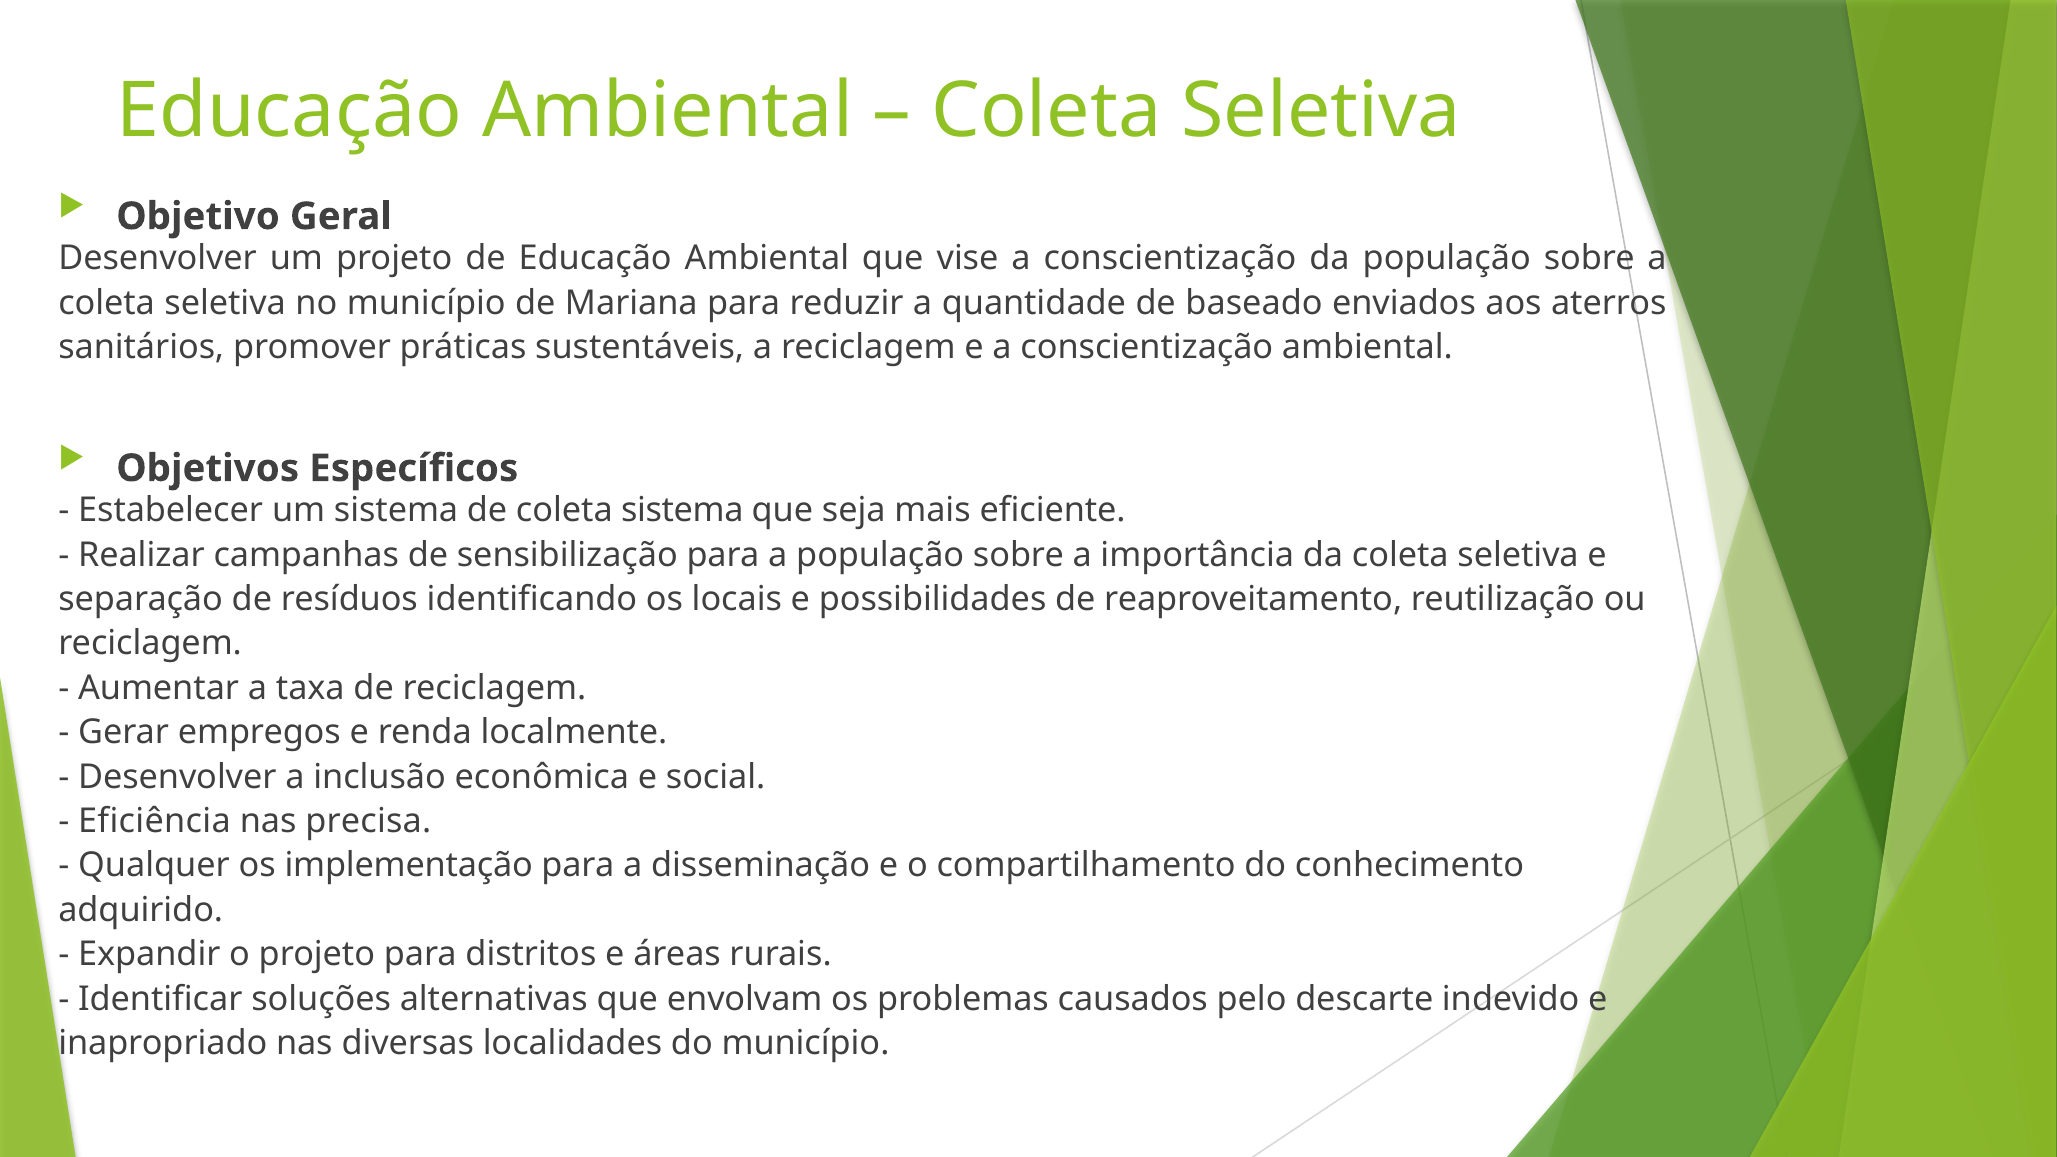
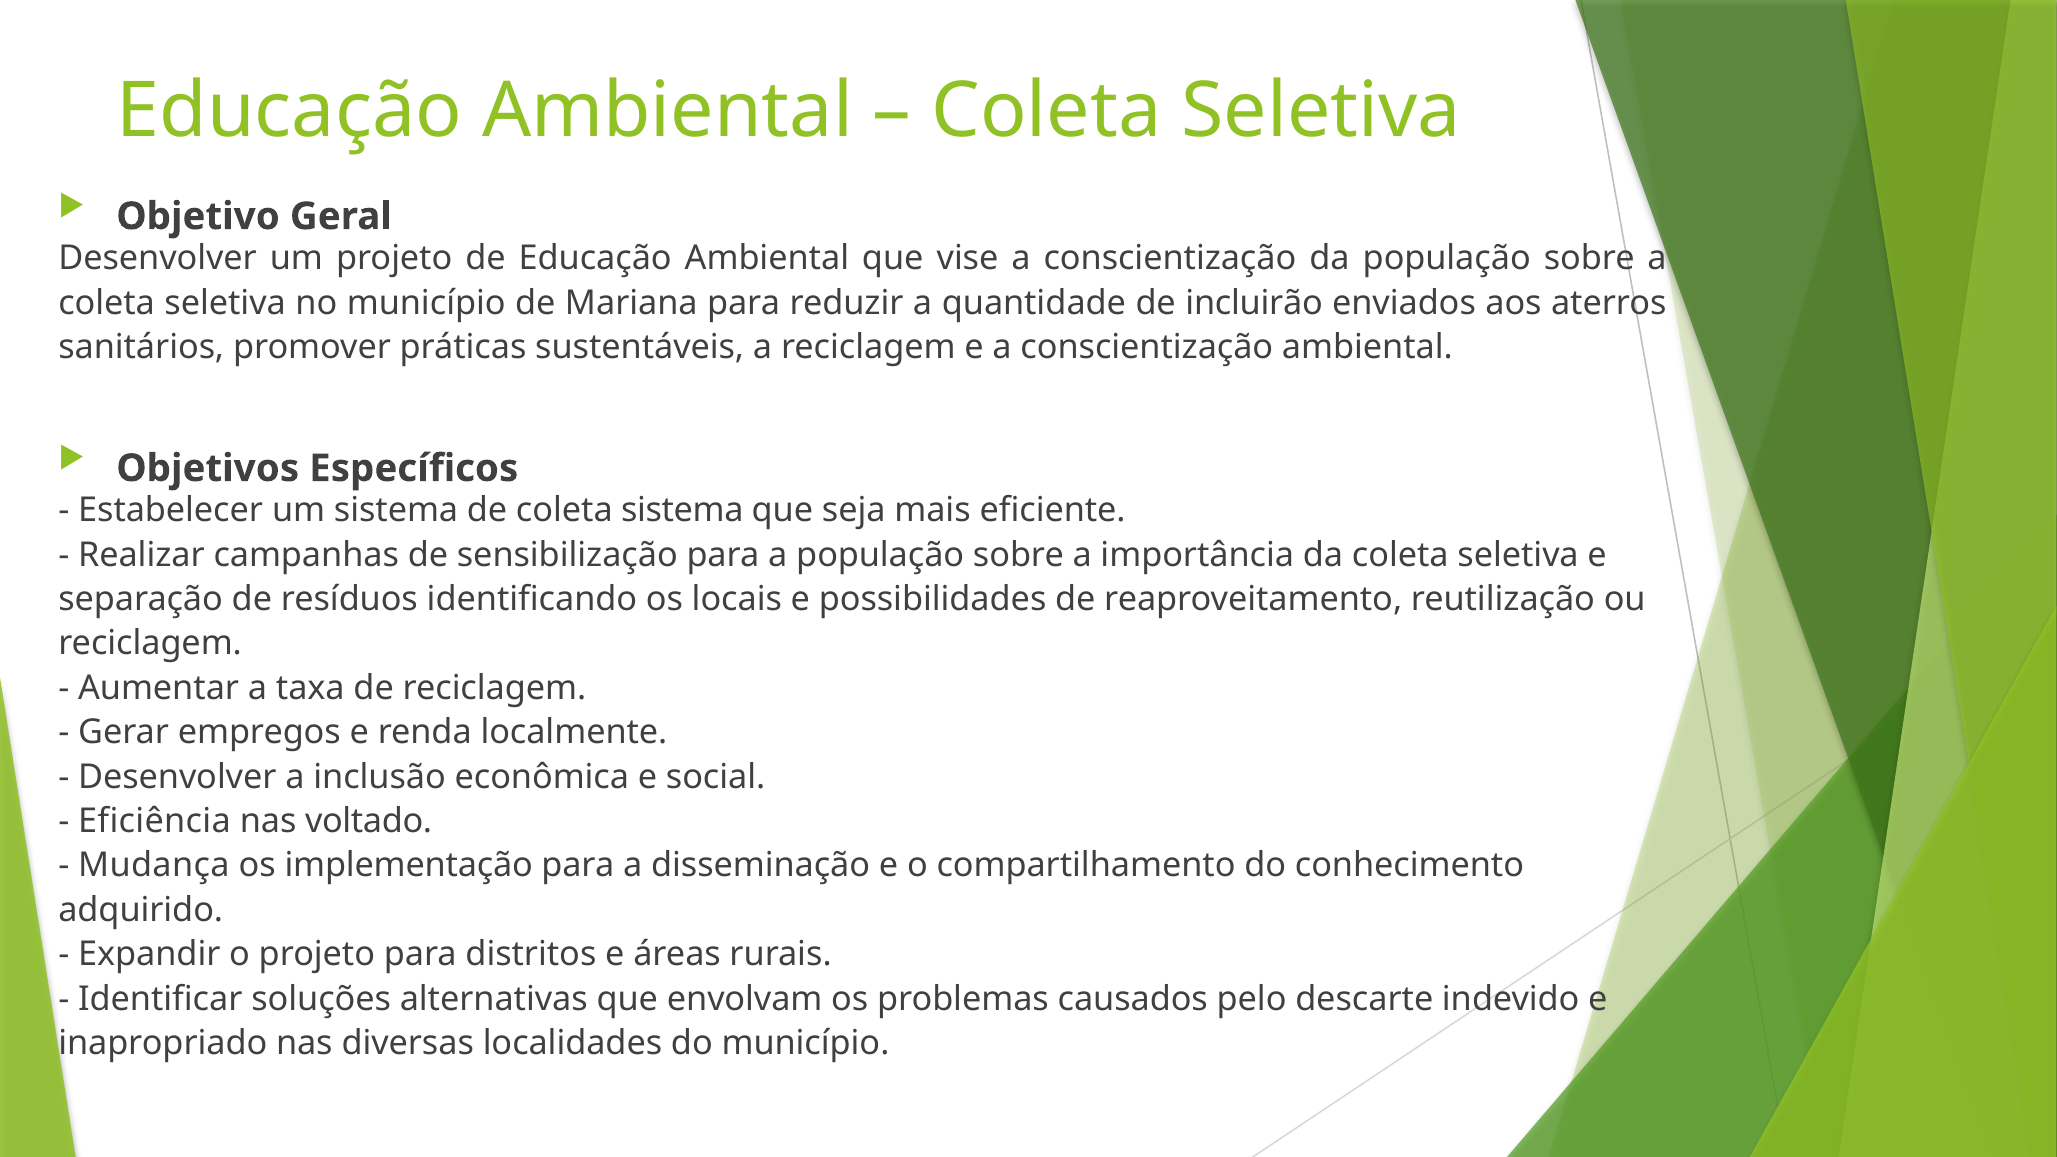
baseado: baseado -> incluirão
precisa: precisa -> voltado
Qualquer: Qualquer -> Mudança
